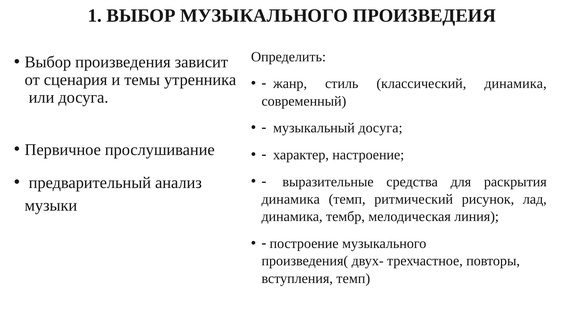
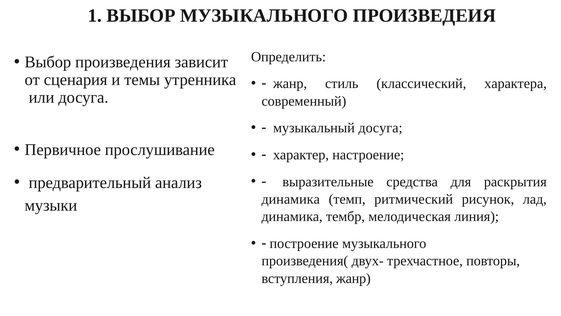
классический динамика: динамика -> характера
вступления темп: темп -> жанр
